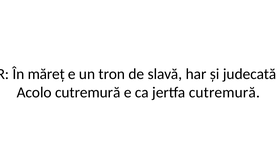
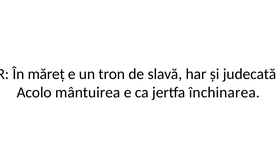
Acolo cutremură: cutremură -> mântuirea
jertfa cutremură: cutremură -> închinarea
